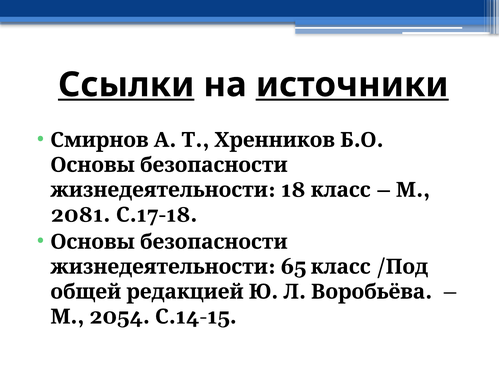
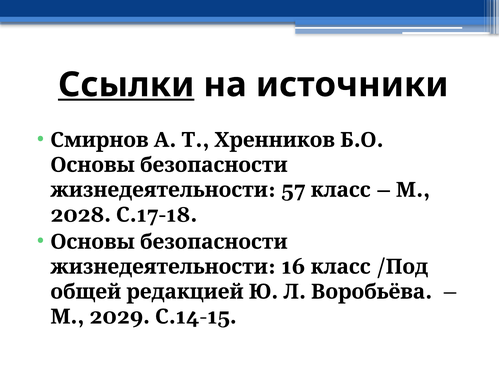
источники underline: present -> none
18: 18 -> 57
2081: 2081 -> 2028
65: 65 -> 16
2054: 2054 -> 2029
